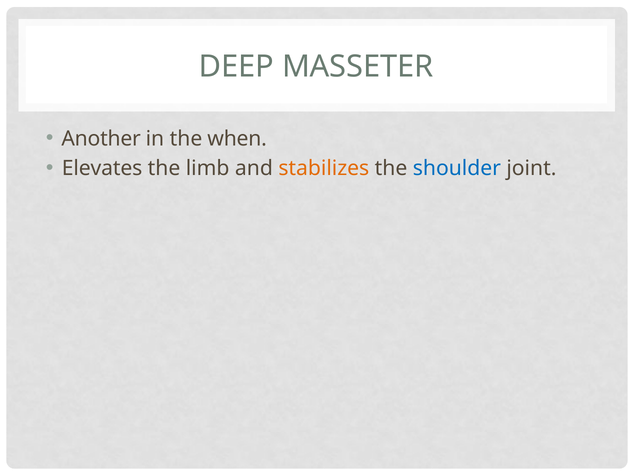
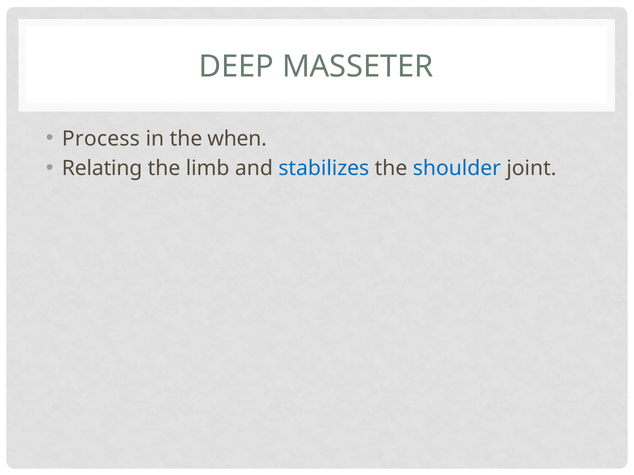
Another: Another -> Process
Elevates: Elevates -> Relating
stabilizes colour: orange -> blue
